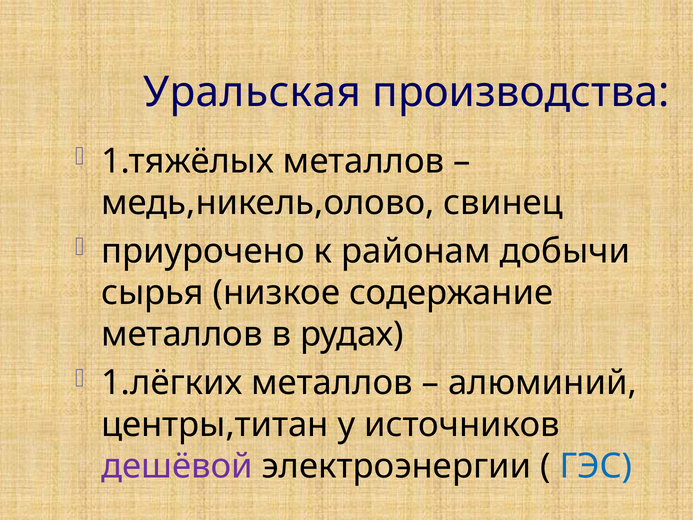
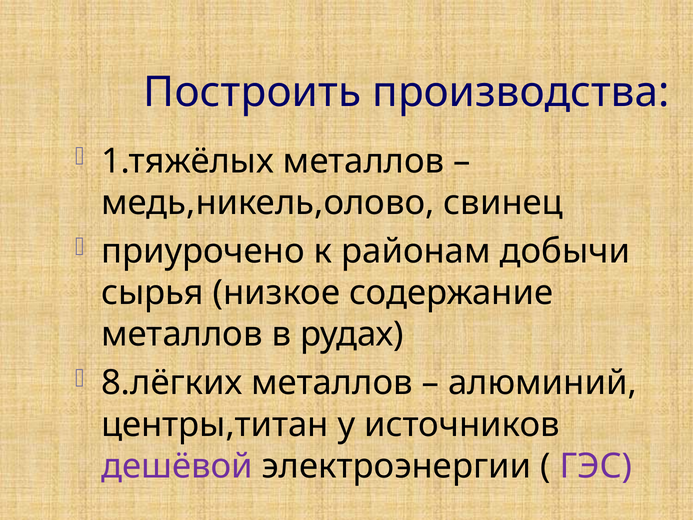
Уральская: Уральская -> Построить
1.лёгких: 1.лёгких -> 8.лёгких
ГЭС colour: blue -> purple
